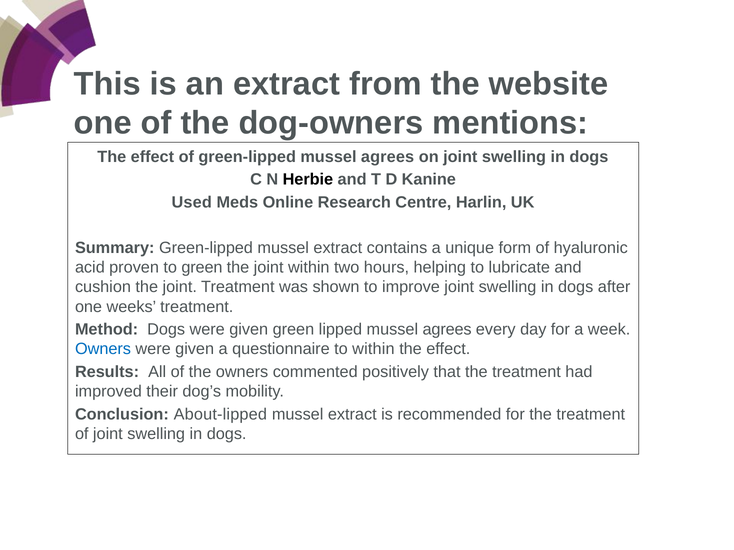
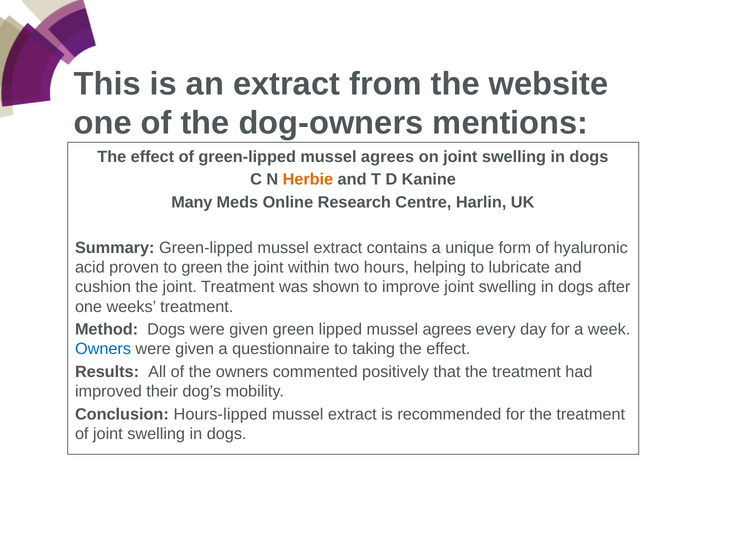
Herbie colour: black -> orange
Used: Used -> Many
to within: within -> taking
About-lipped: About-lipped -> Hours-lipped
